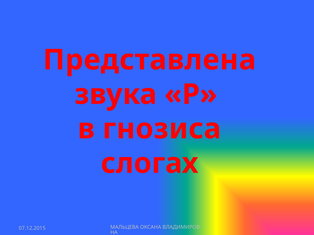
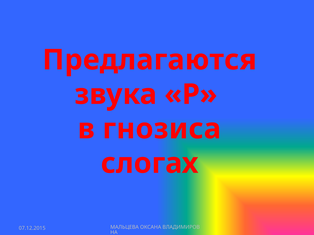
Представлена: Представлена -> Предлагаются
